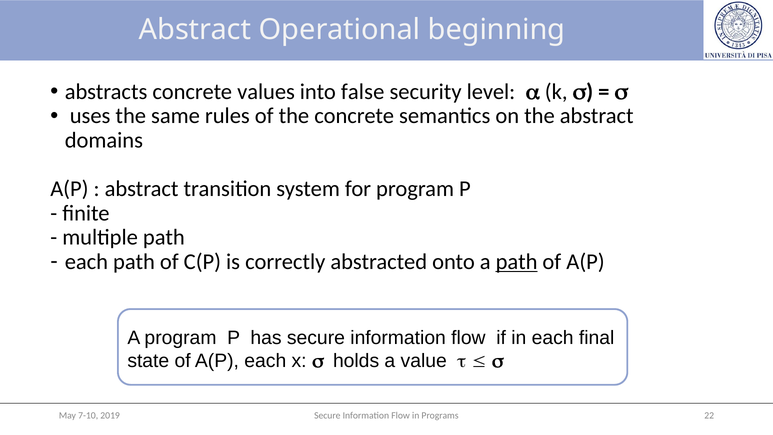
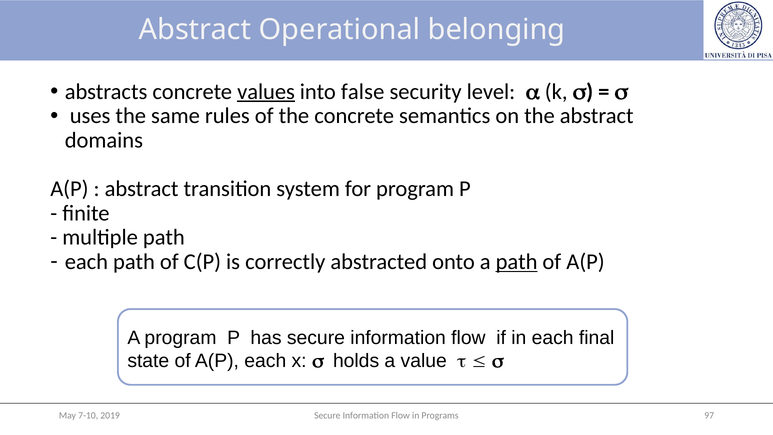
beginning: beginning -> belonging
values underline: none -> present
22: 22 -> 97
